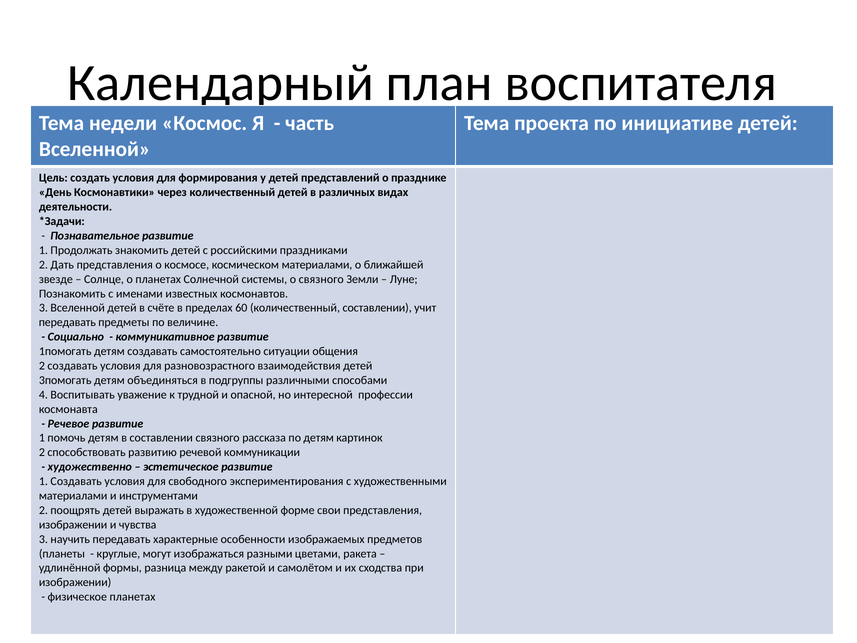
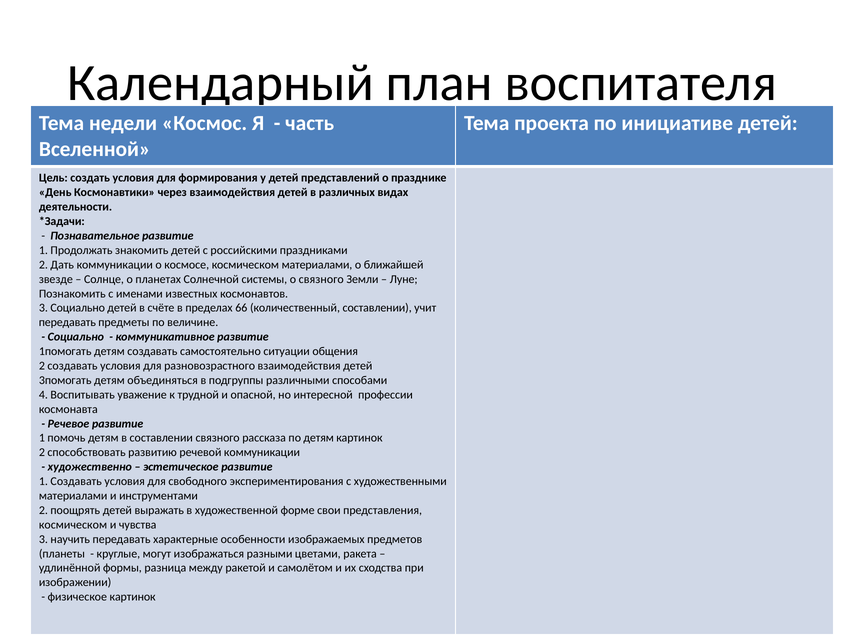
через количественный: количественный -> взаимодействия
Дать представления: представления -> коммуникации
3 Вселенной: Вселенной -> Социально
60: 60 -> 66
изображении at (73, 525): изображении -> космическом
физическое планетах: планетах -> картинок
